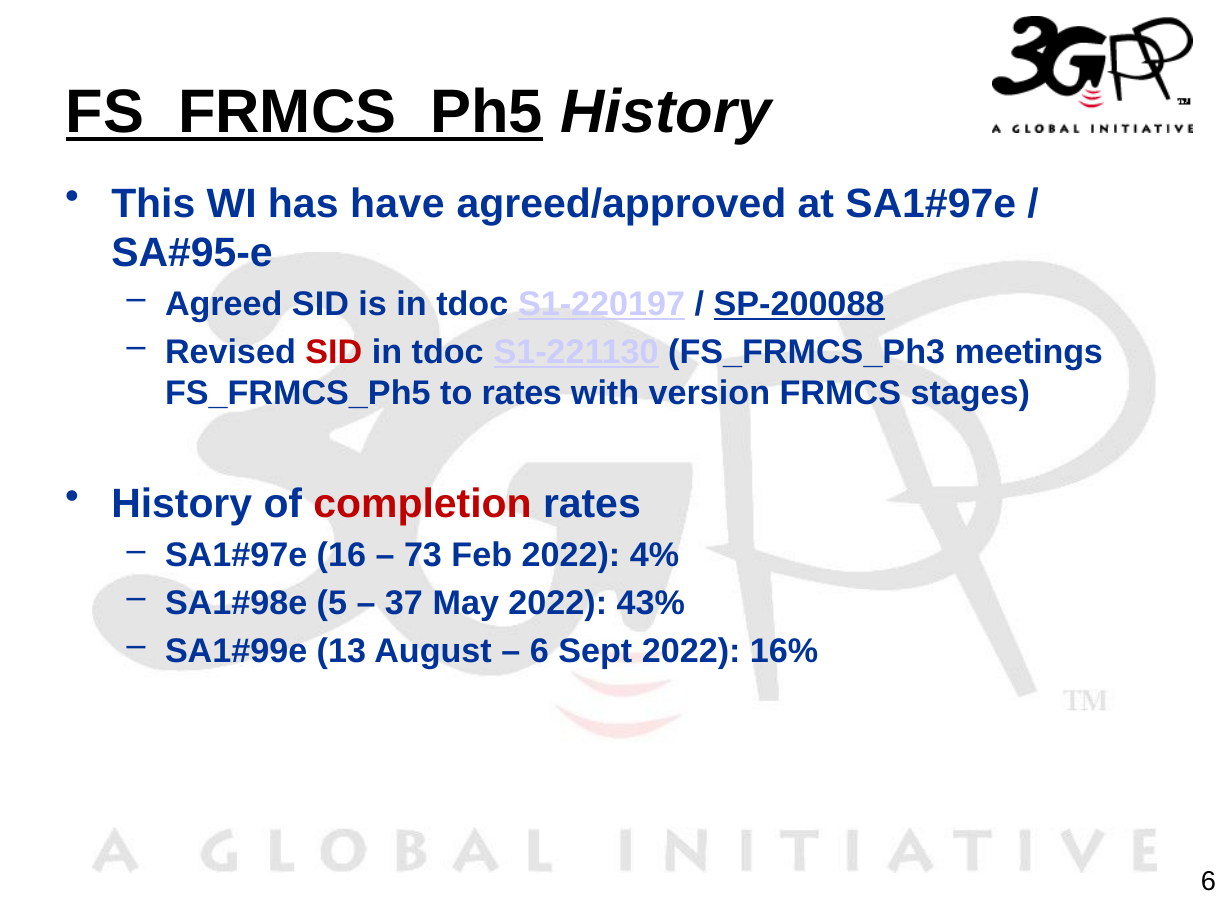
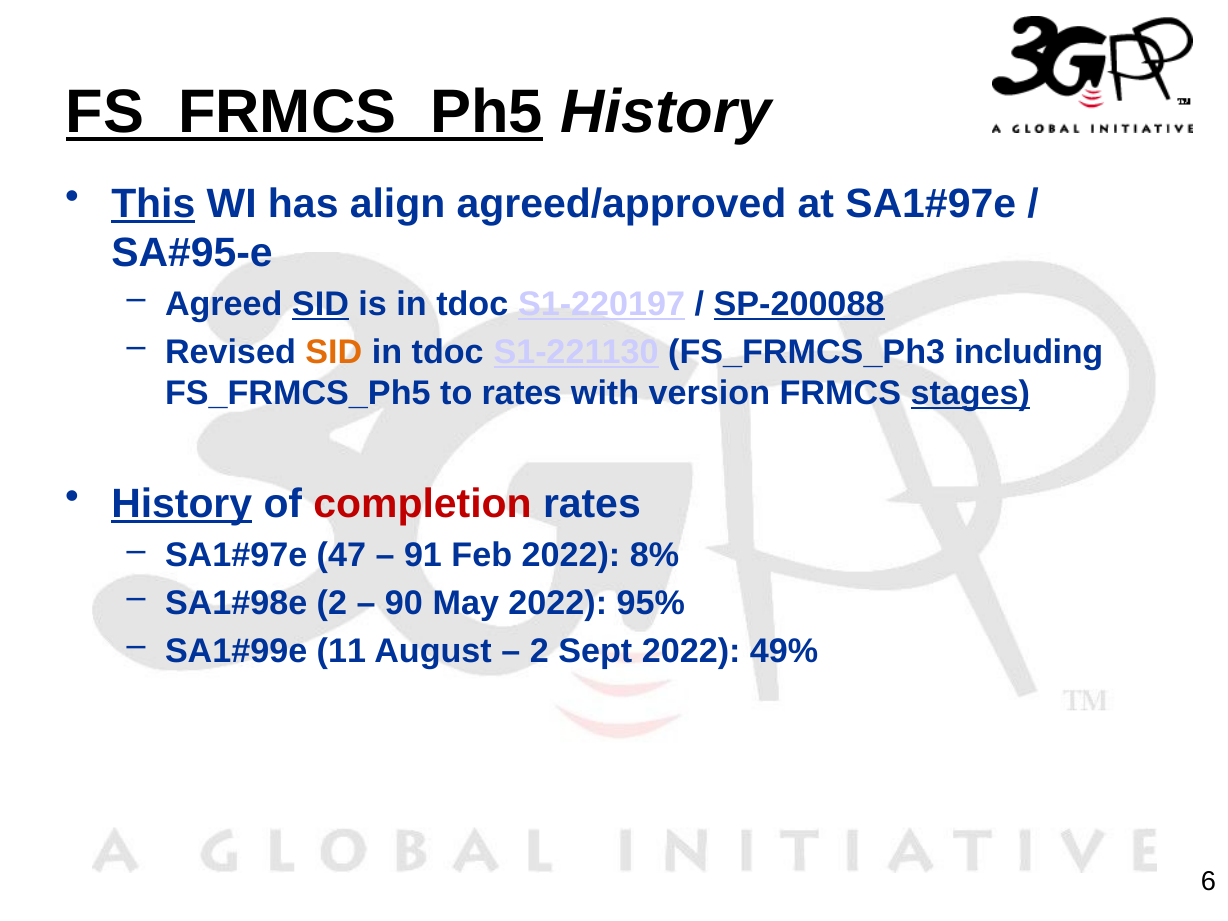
This underline: none -> present
have: have -> align
SID at (320, 304) underline: none -> present
SID at (334, 352) colour: red -> orange
meetings: meetings -> including
stages underline: none -> present
History at (182, 504) underline: none -> present
16: 16 -> 47
73: 73 -> 91
4%: 4% -> 8%
5 at (332, 603): 5 -> 2
37: 37 -> 90
43%: 43% -> 95%
13: 13 -> 11
6 at (539, 651): 6 -> 2
16%: 16% -> 49%
